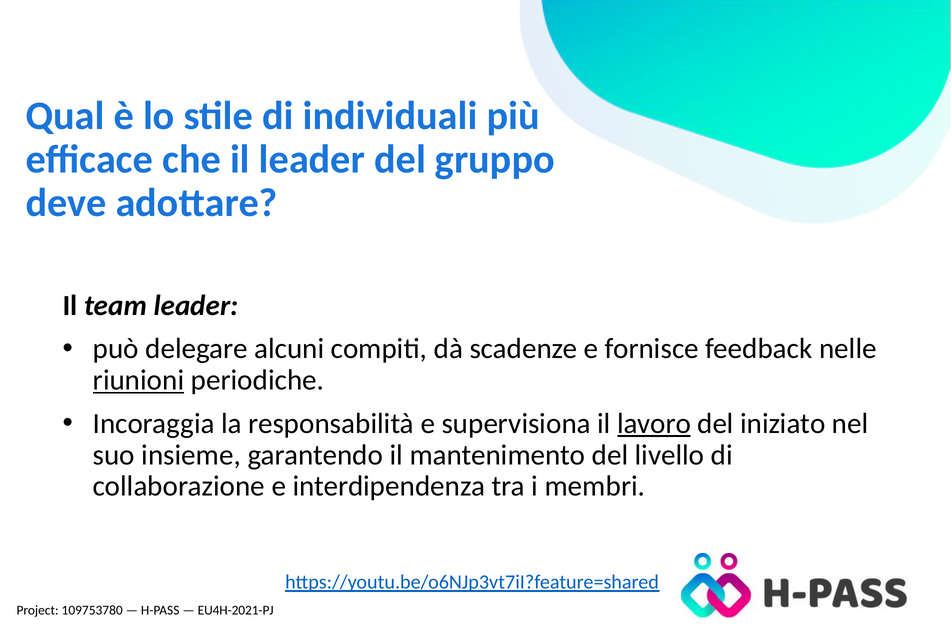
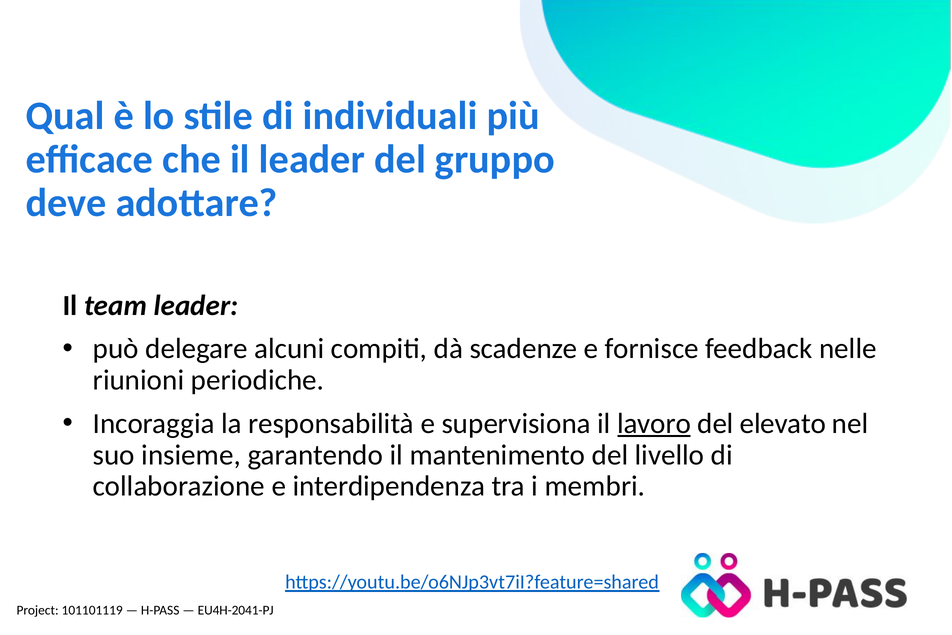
riunioni underline: present -> none
iniziato: iniziato -> elevato
109753780: 109753780 -> 101101119
EU4H-2021-PJ: EU4H-2021-PJ -> EU4H-2041-PJ
